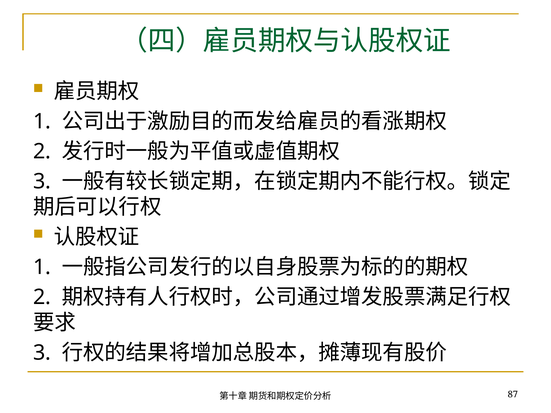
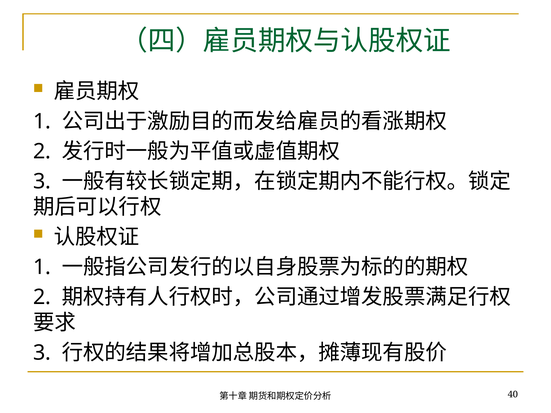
87: 87 -> 40
